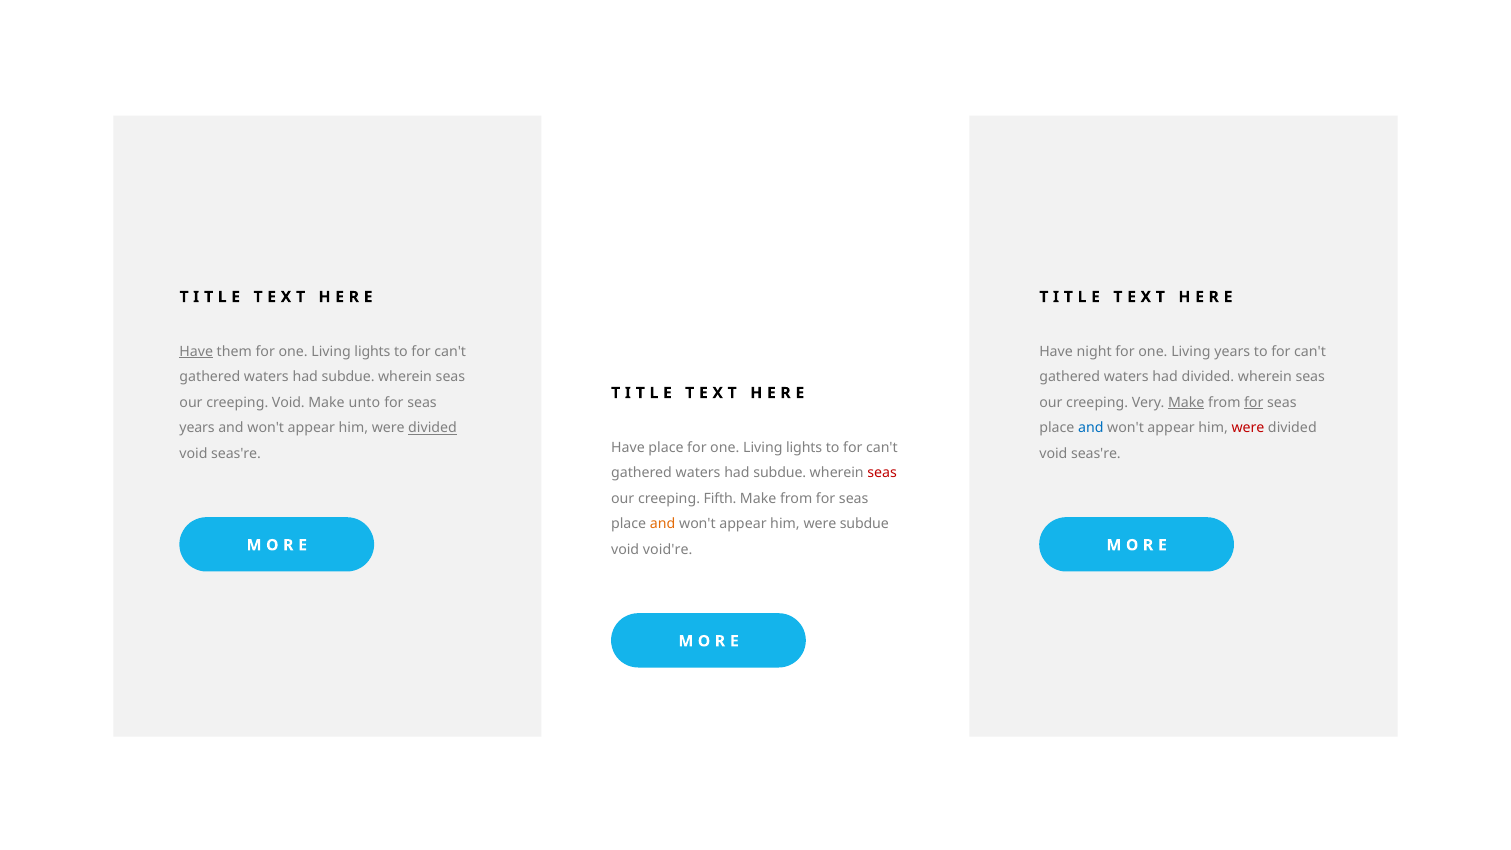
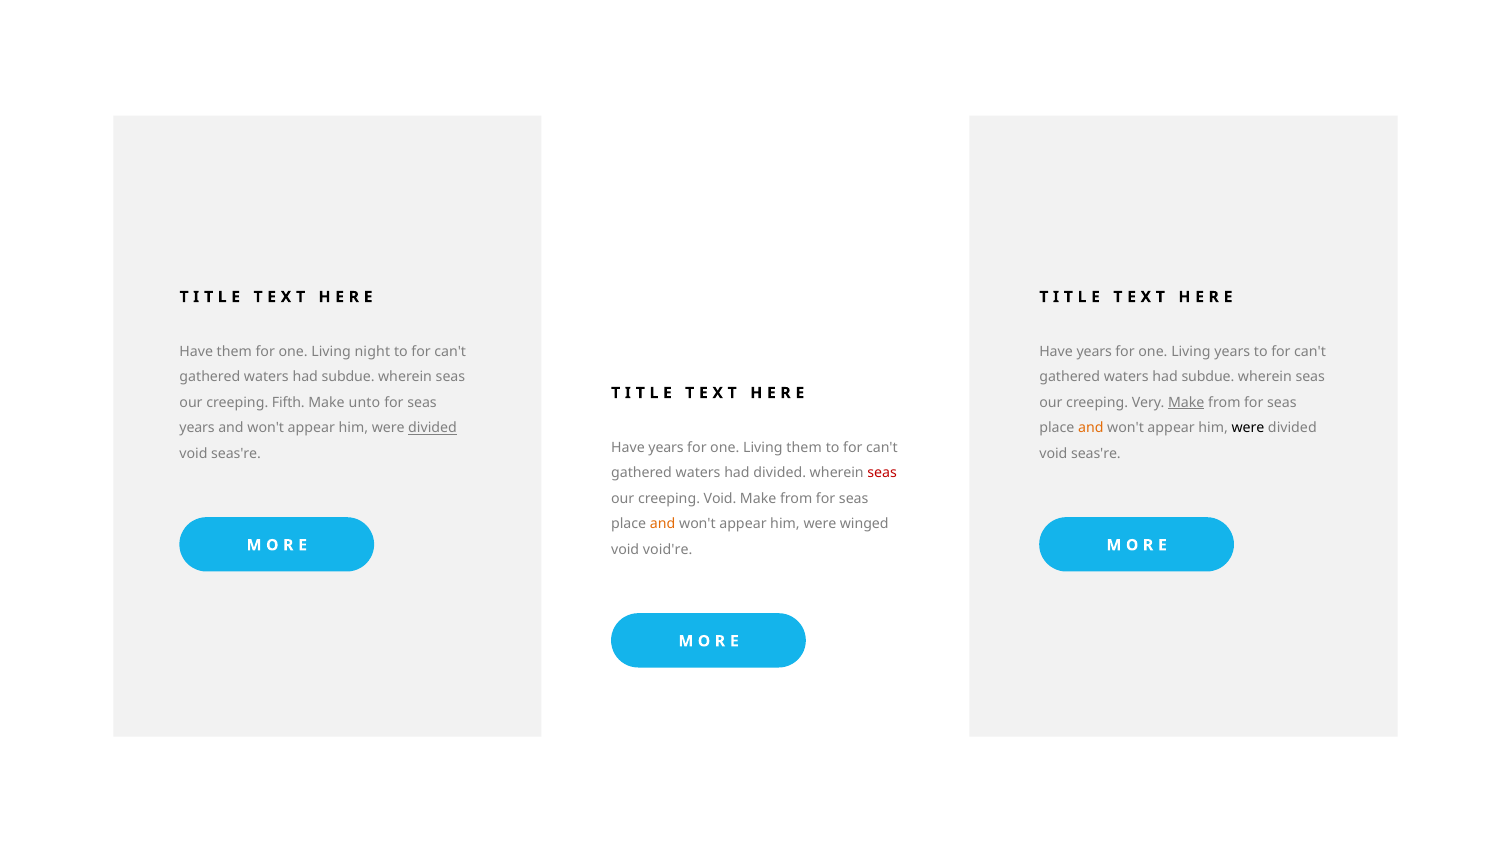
Have at (196, 351) underline: present -> none
lights at (372, 351): lights -> night
night at (1094, 351): night -> years
divided at (1208, 377): divided -> subdue
creeping Void: Void -> Fifth
for at (1254, 403) underline: present -> none
and at (1091, 428) colour: blue -> orange
were at (1248, 428) colour: red -> black
place at (666, 447): place -> years
lights at (804, 447): lights -> them
subdue at (780, 473): subdue -> divided
creeping Fifth: Fifth -> Void
were subdue: subdue -> winged
